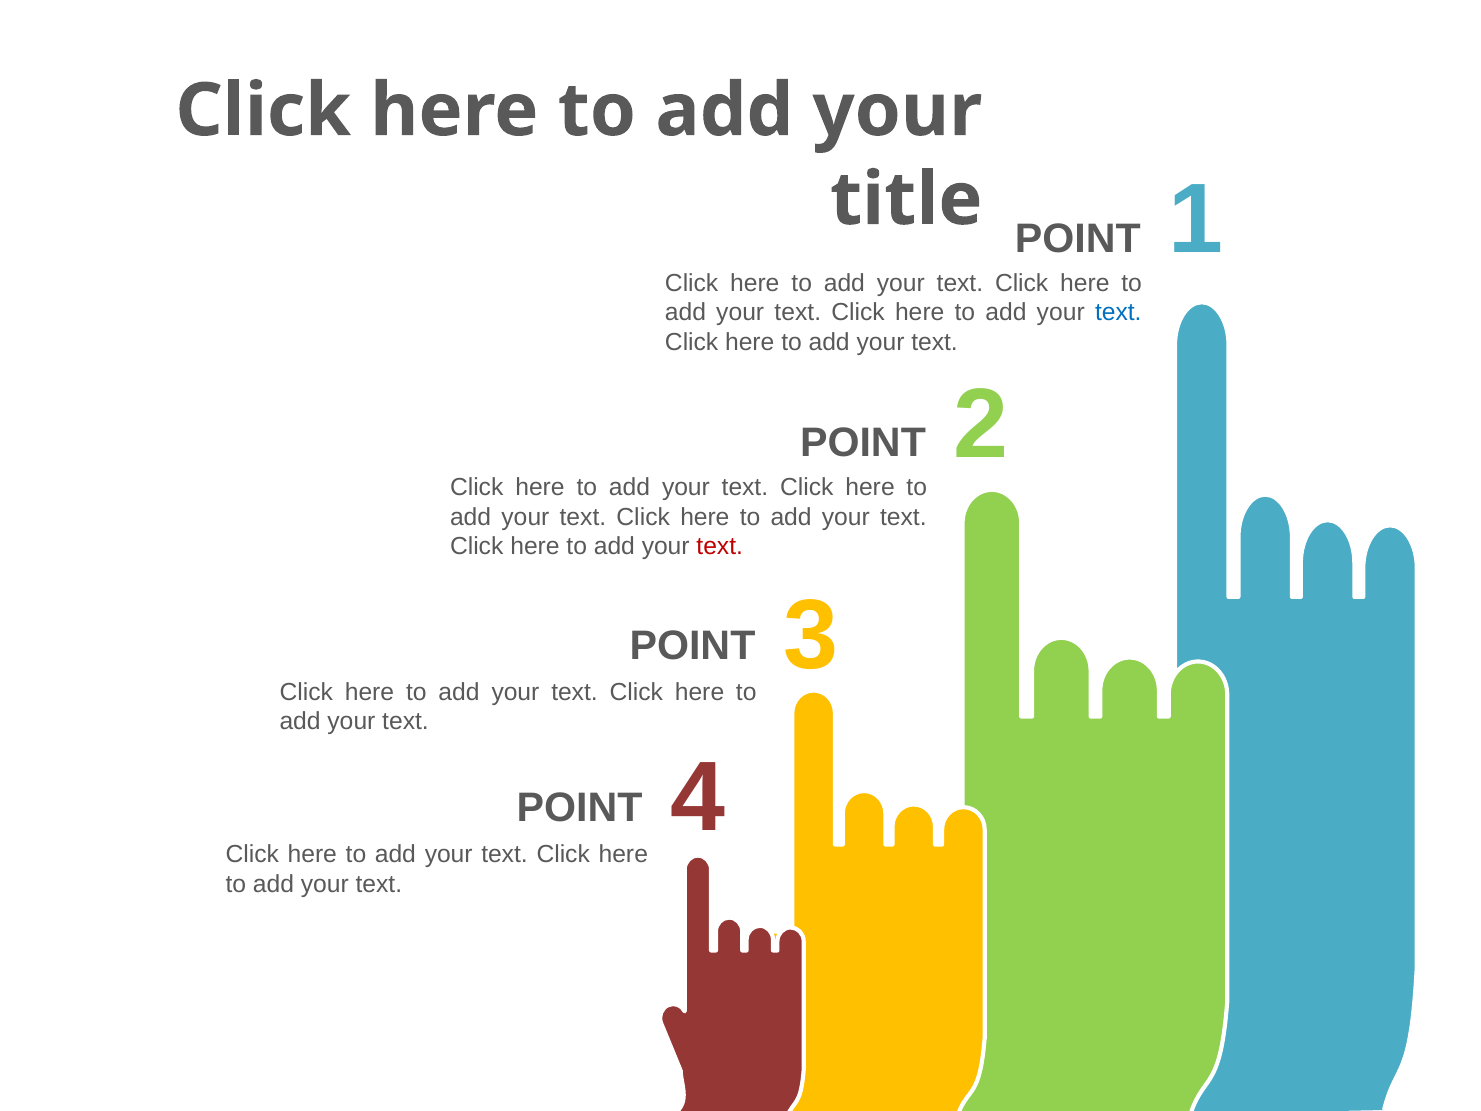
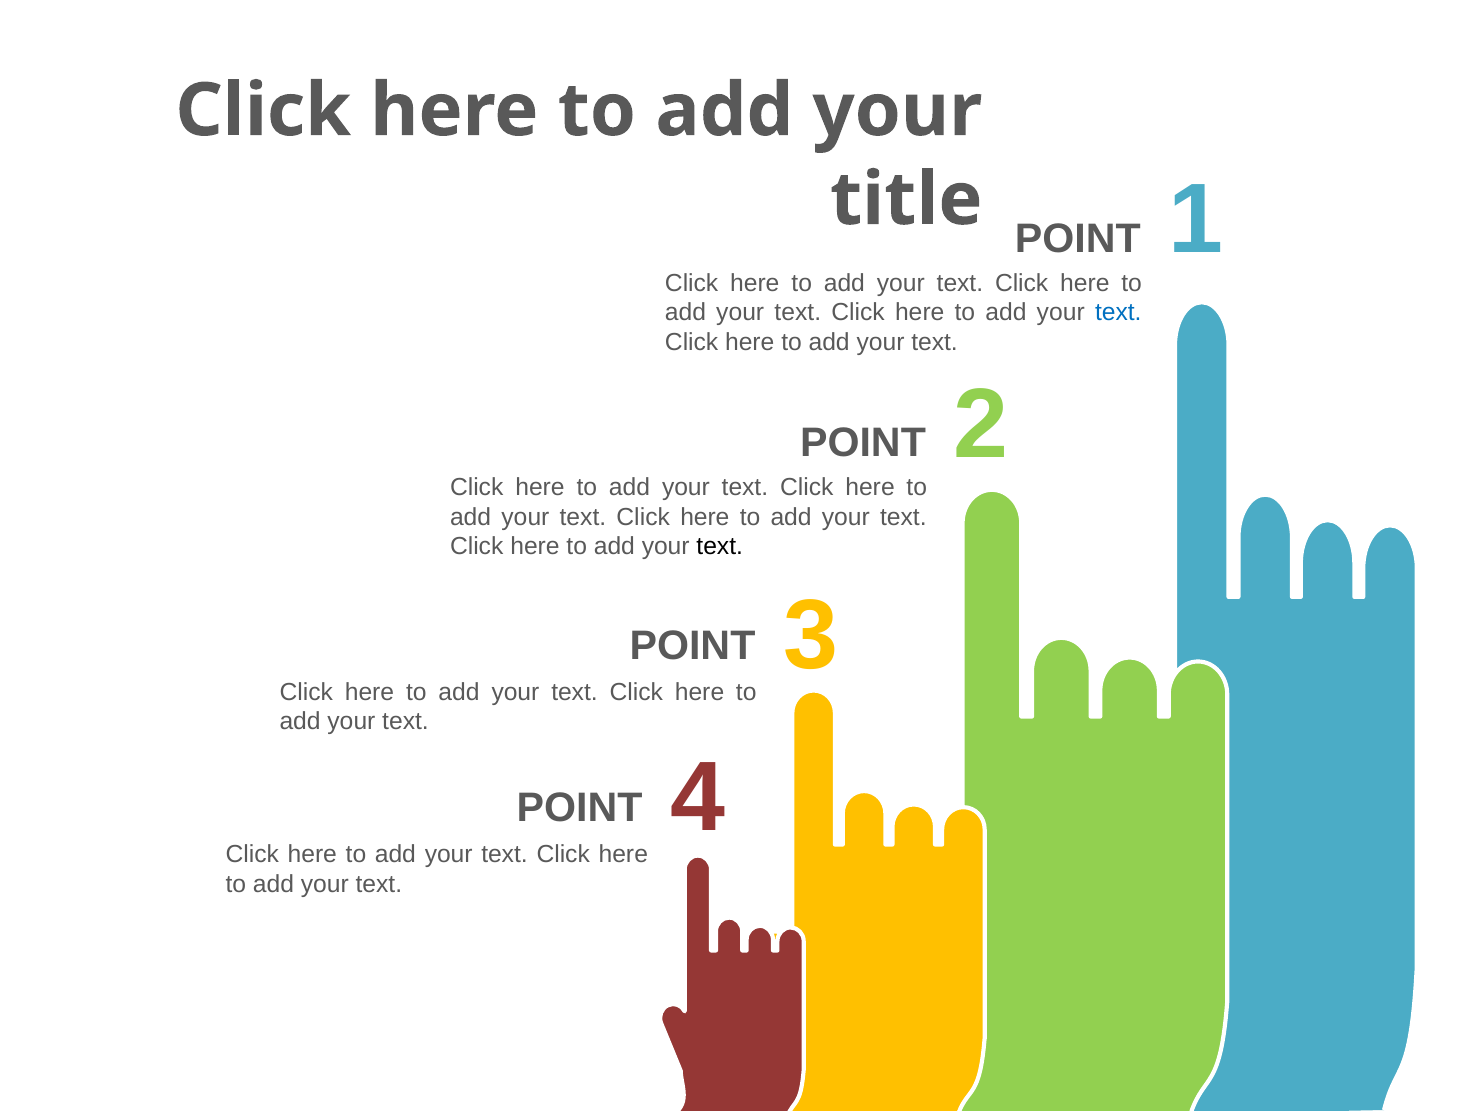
text at (720, 546) colour: red -> black
